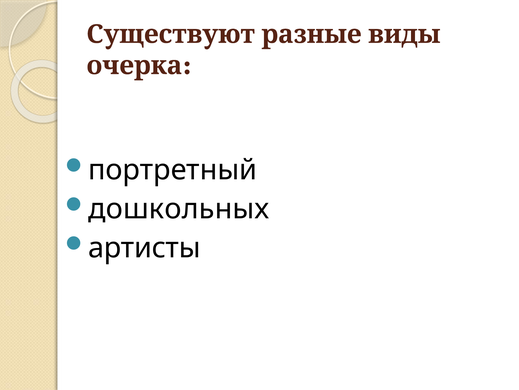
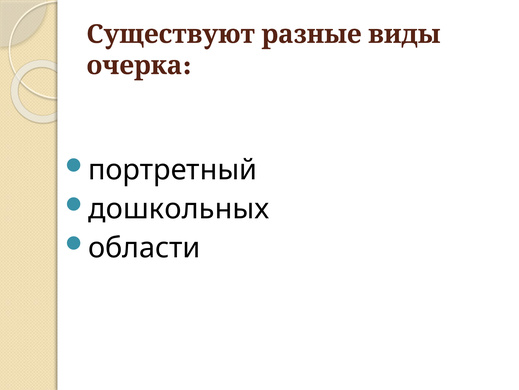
артисты: артисты -> области
